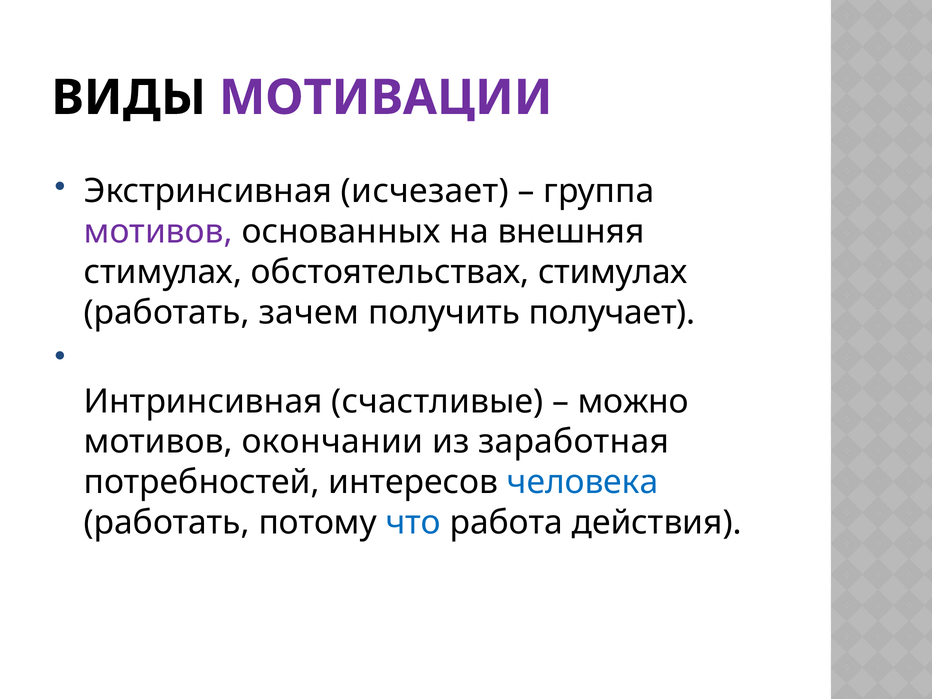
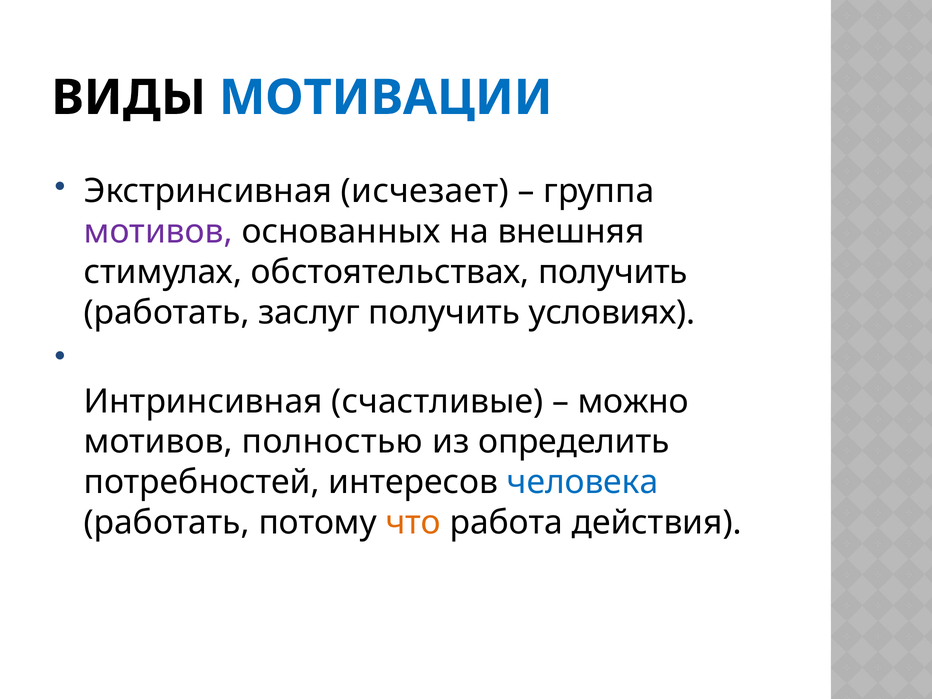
МОТИВАЦИИ colour: purple -> blue
обстоятельствах стимулах: стимулах -> получить
зачем: зачем -> заслуг
получает: получает -> условиях
окончании: окончании -> полностью
заработная: заработная -> определить
что colour: blue -> orange
